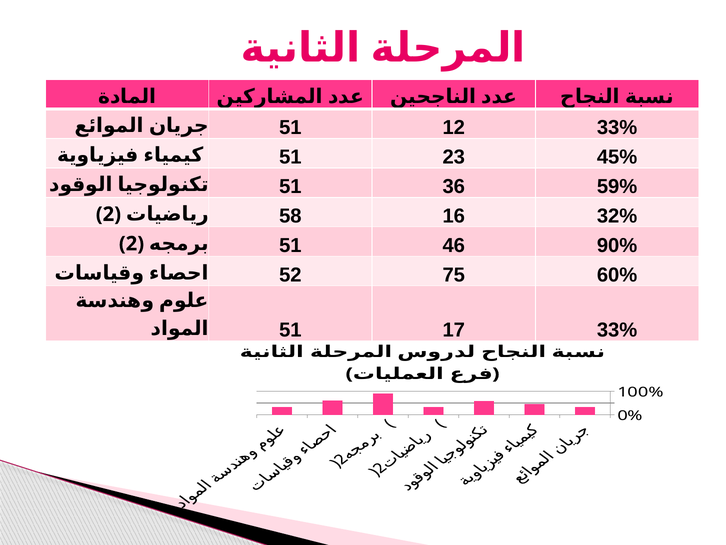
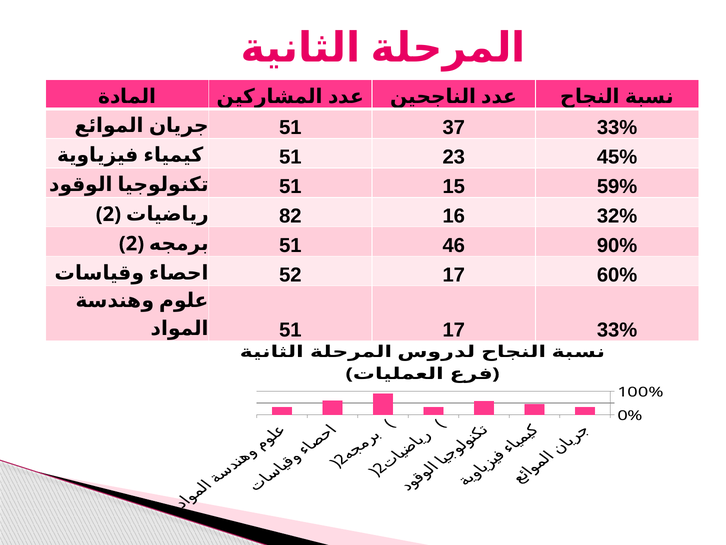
12: 12 -> 37
36: 36 -> 15
58: 58 -> 82
52 75: 75 -> 17
